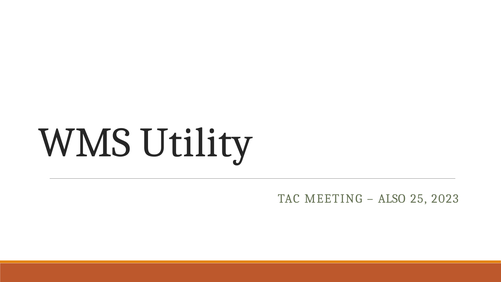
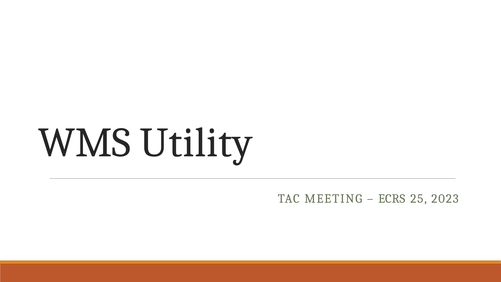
ALSO: ALSO -> ECRS
